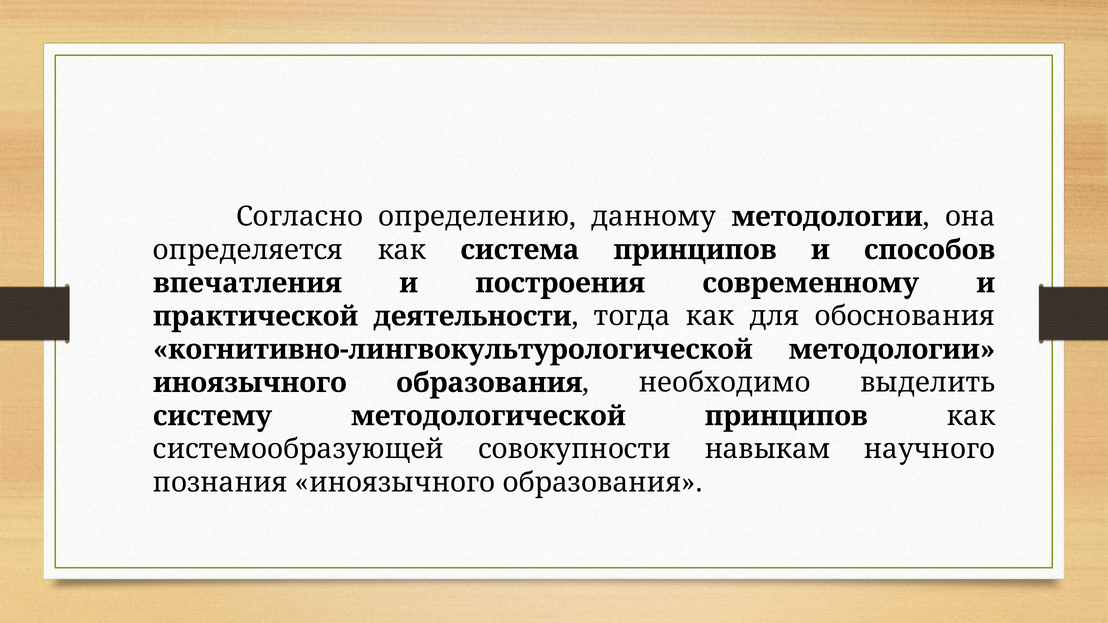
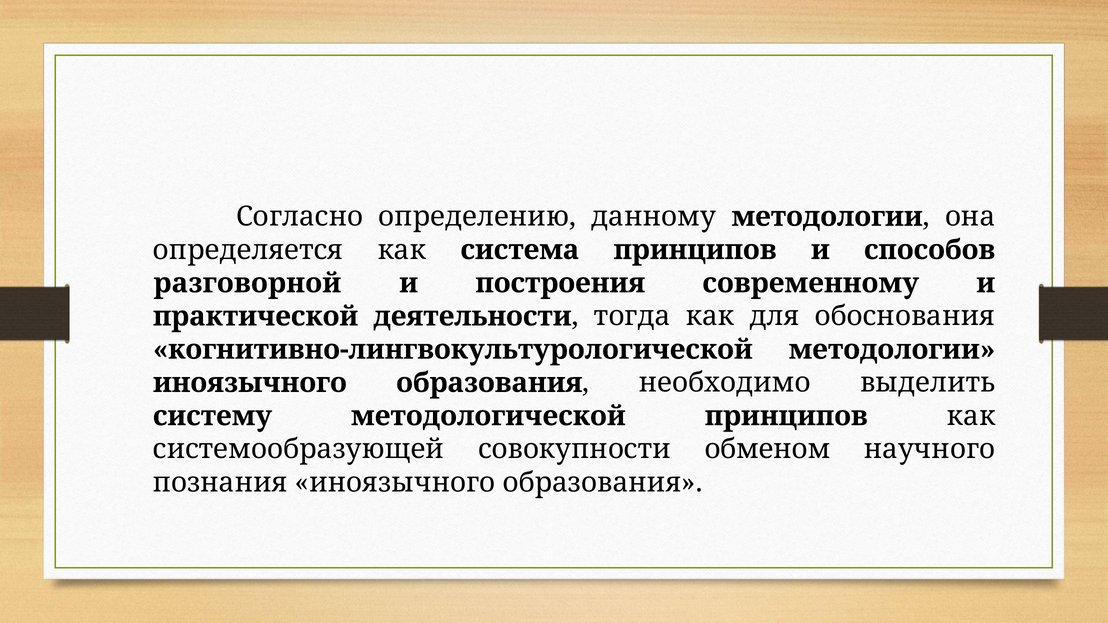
впечатления: впечатления -> разговорной
навыкам: навыкам -> обменом
